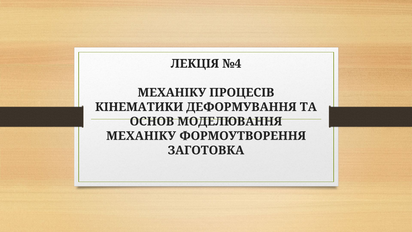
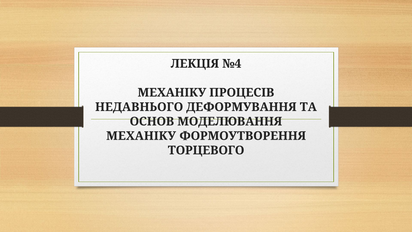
КІНЕМАТИКИ: КІНЕМАТИКИ -> НЕДАВНЬОГО
ЗАГОТОВКА: ЗАГОТОВКА -> ТОРЦЕВОГО
